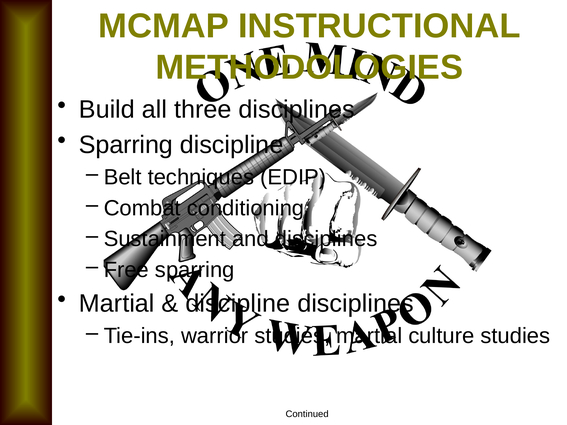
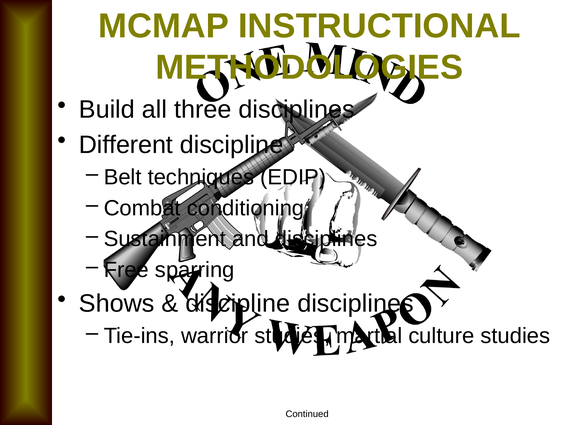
Sparring at (126, 145): Sparring -> Different
Martial at (117, 304): Martial -> Shows
